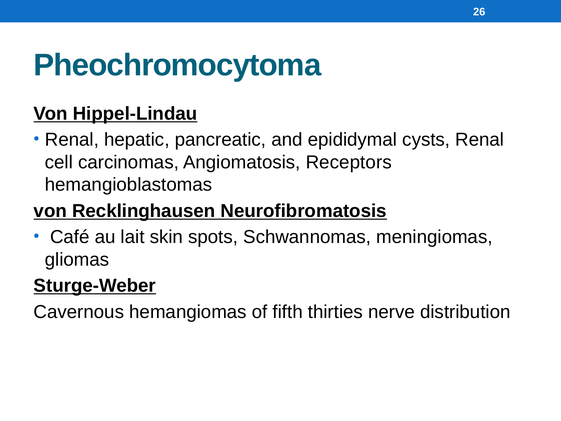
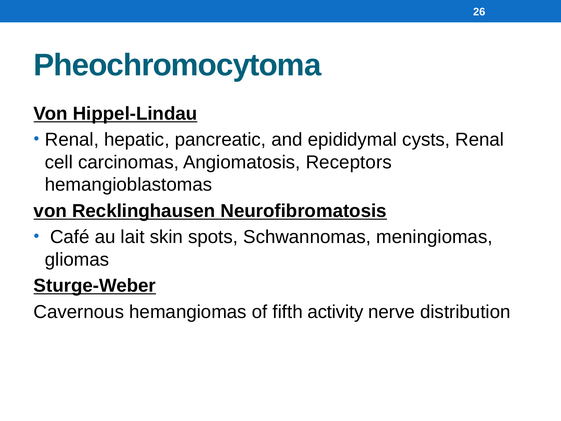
thirties: thirties -> activity
